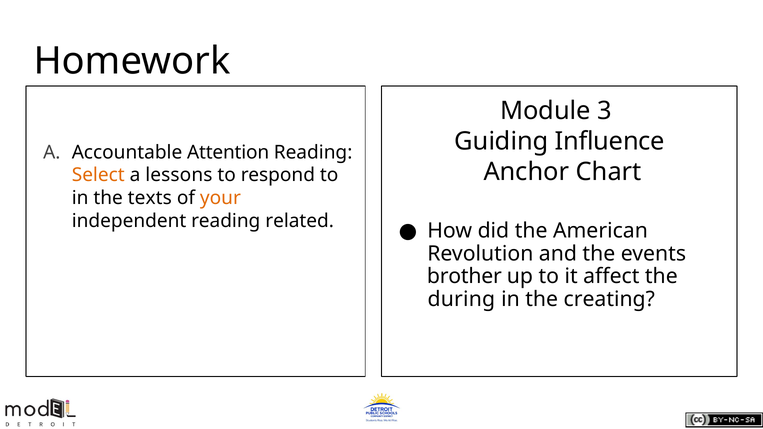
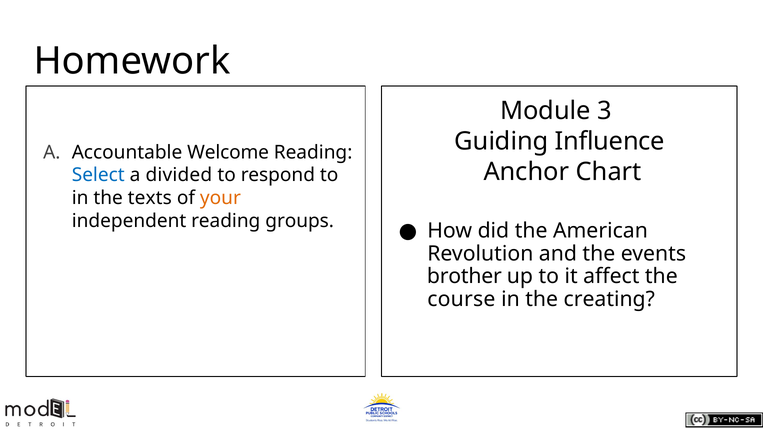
Attention: Attention -> Welcome
Select colour: orange -> blue
lessons: lessons -> divided
related: related -> groups
during: during -> course
